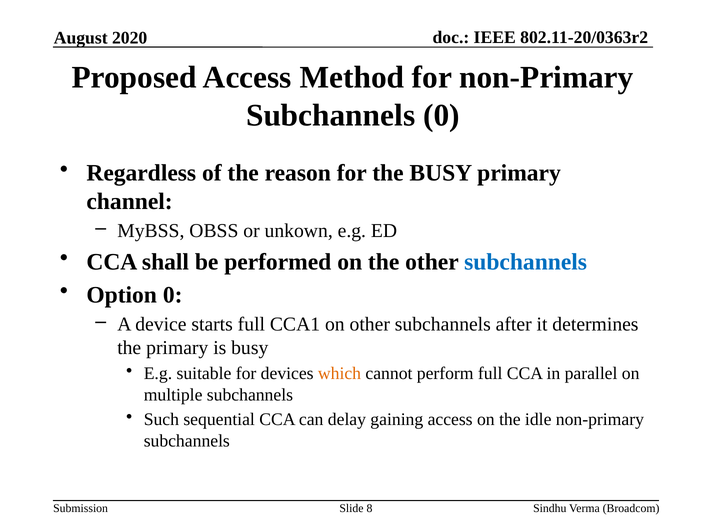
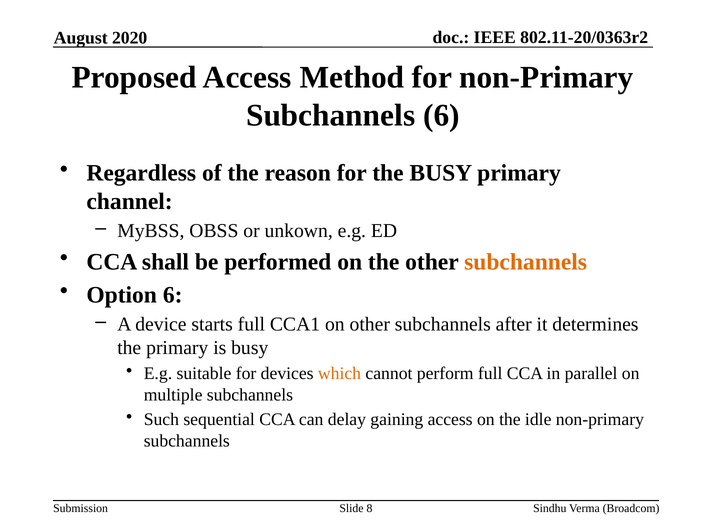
Subchannels 0: 0 -> 6
subchannels at (526, 262) colour: blue -> orange
Option 0: 0 -> 6
